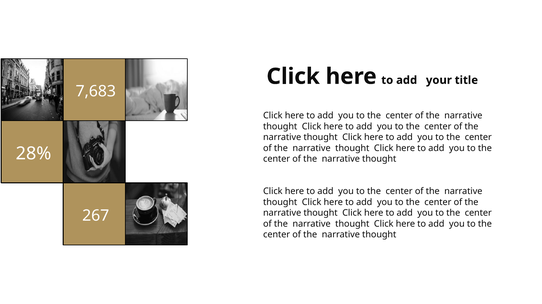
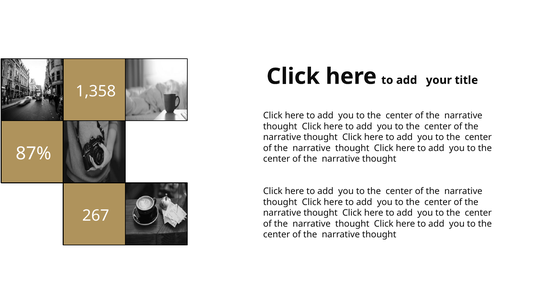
7,683: 7,683 -> 1,358
28%: 28% -> 87%
